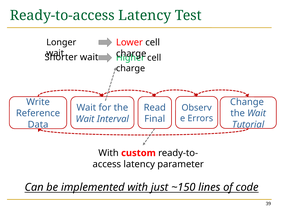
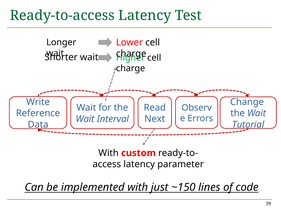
Final: Final -> Next
